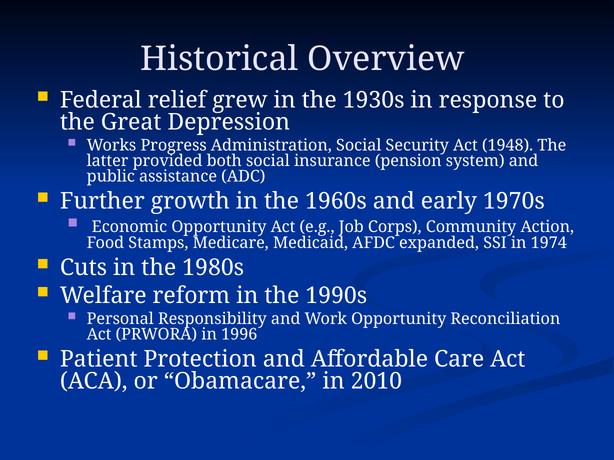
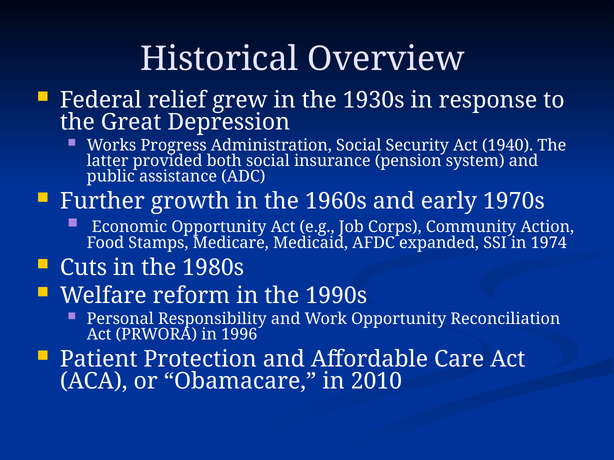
1948: 1948 -> 1940
